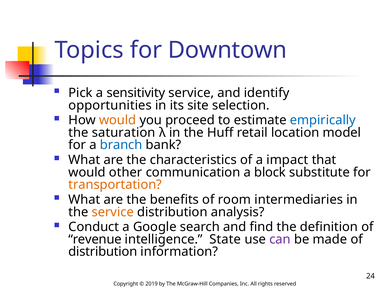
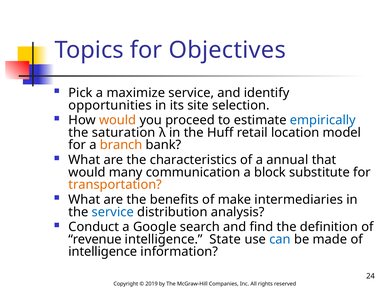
Downtown: Downtown -> Objectives
sensitivity: sensitivity -> maximize
branch colour: blue -> orange
impact: impact -> annual
other: other -> many
room: room -> make
service at (113, 212) colour: orange -> blue
can colour: purple -> blue
distribution at (103, 252): distribution -> intelligence
